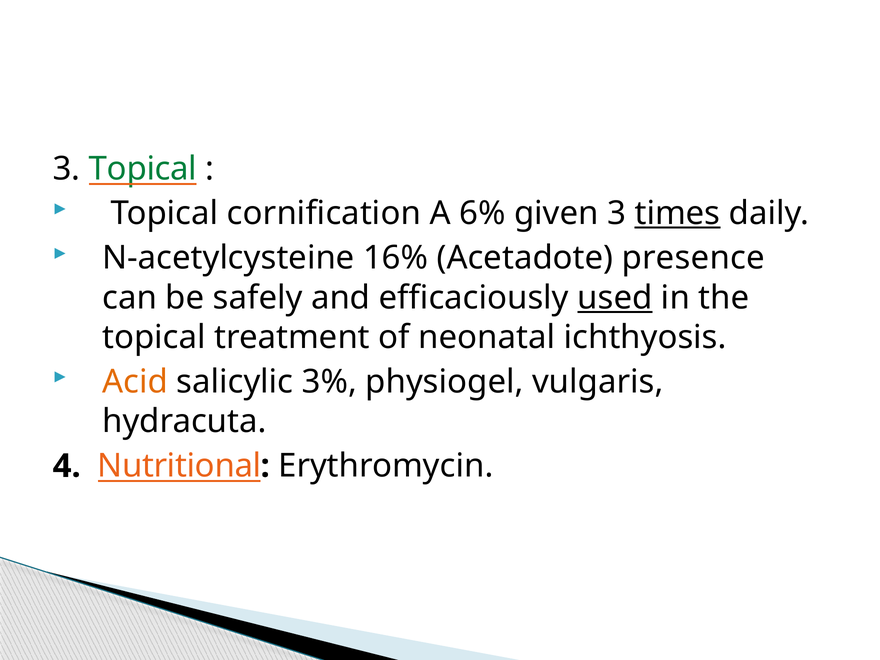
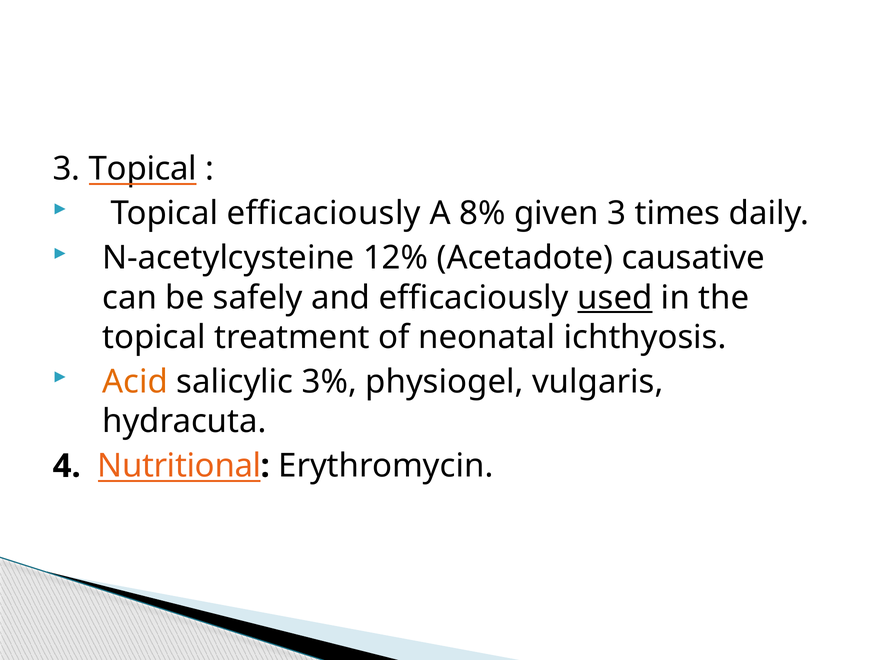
Topical at (143, 169) colour: green -> black
Topical cornification: cornification -> efficaciously
6%: 6% -> 8%
times underline: present -> none
16%: 16% -> 12%
presence: presence -> causative
